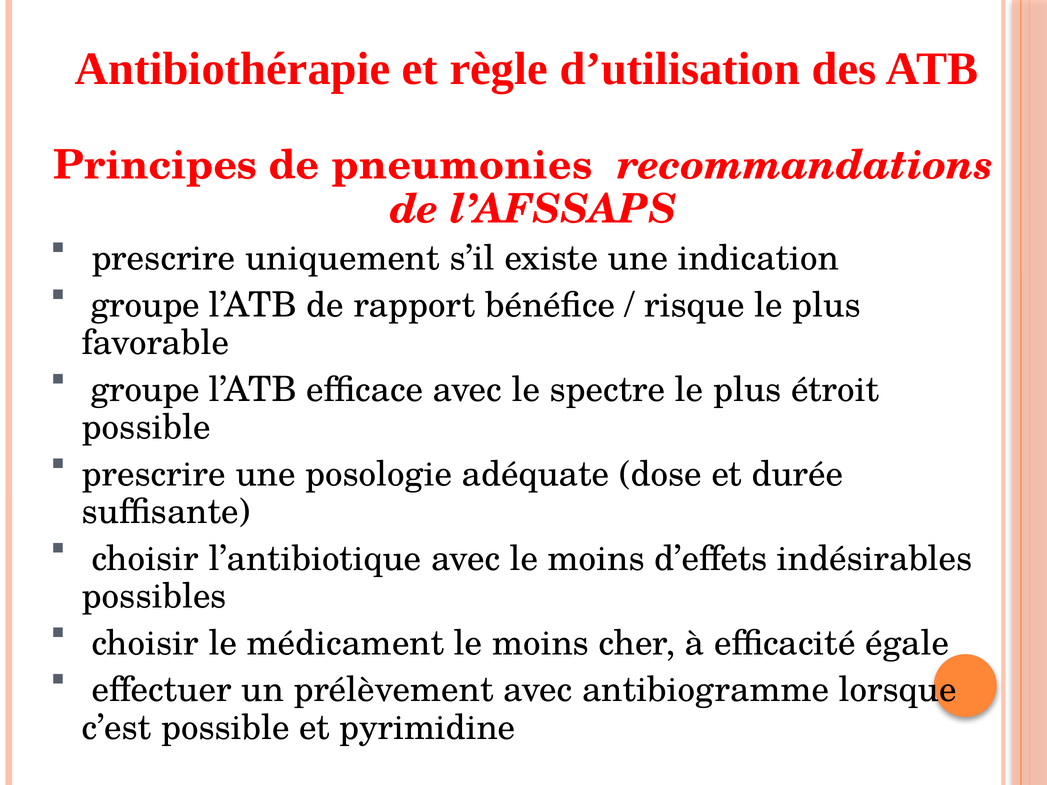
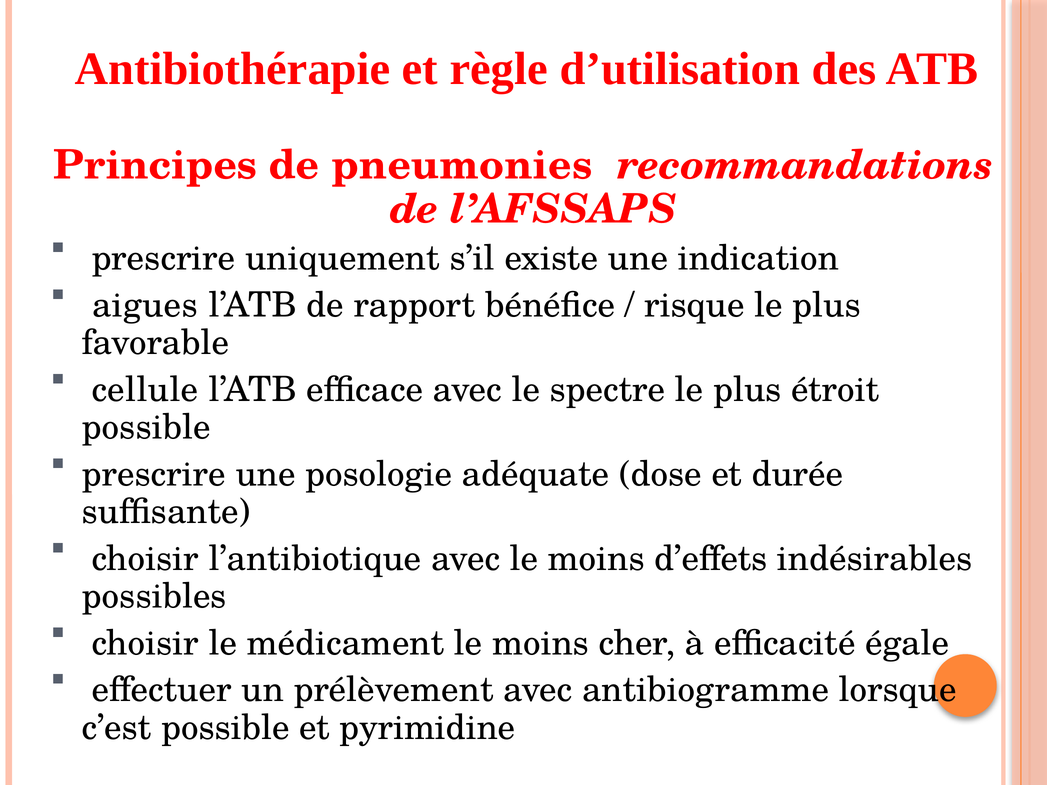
groupe at (145, 305): groupe -> aigues
groupe at (145, 390): groupe -> cellule
